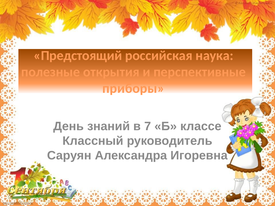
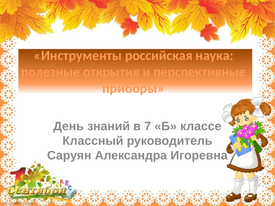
Предстоящий: Предстоящий -> Инструменты
